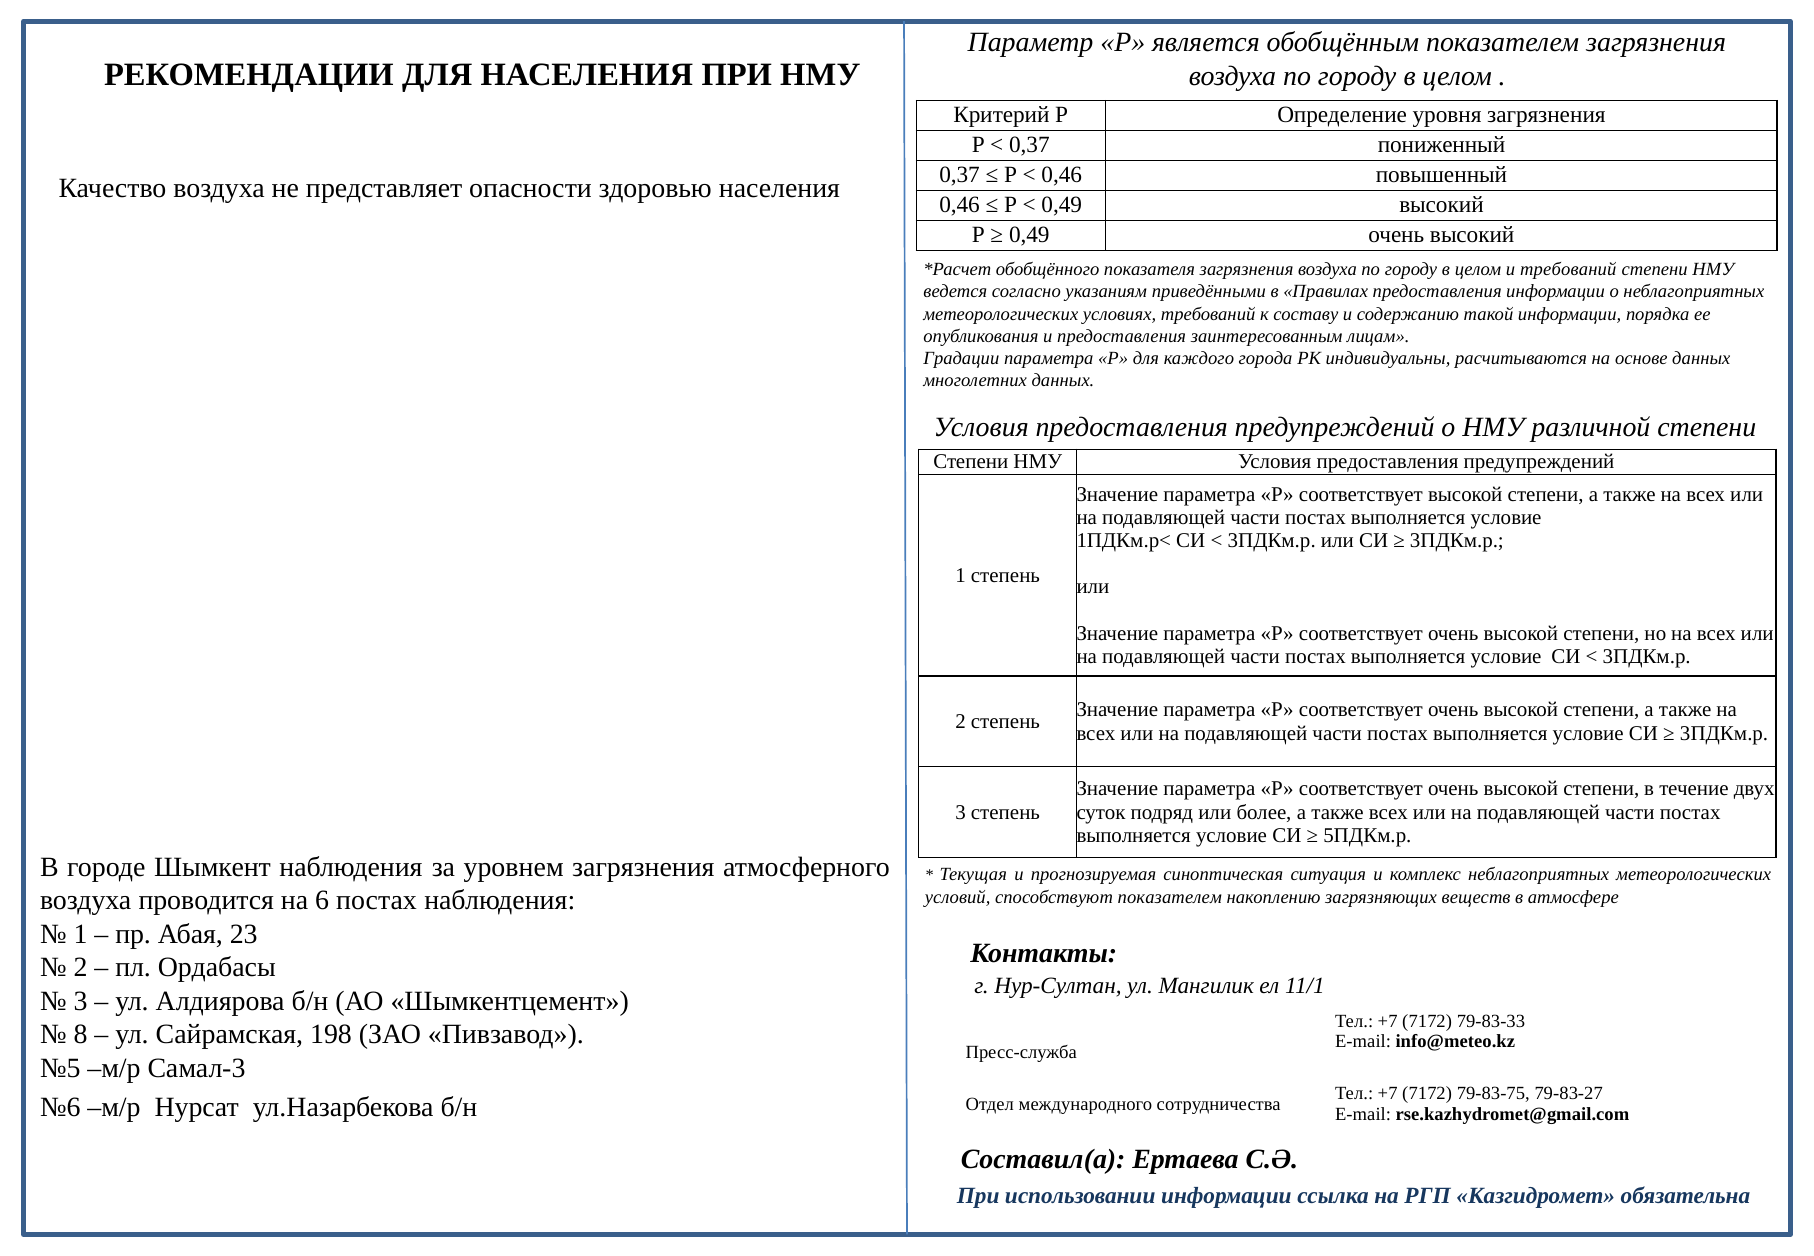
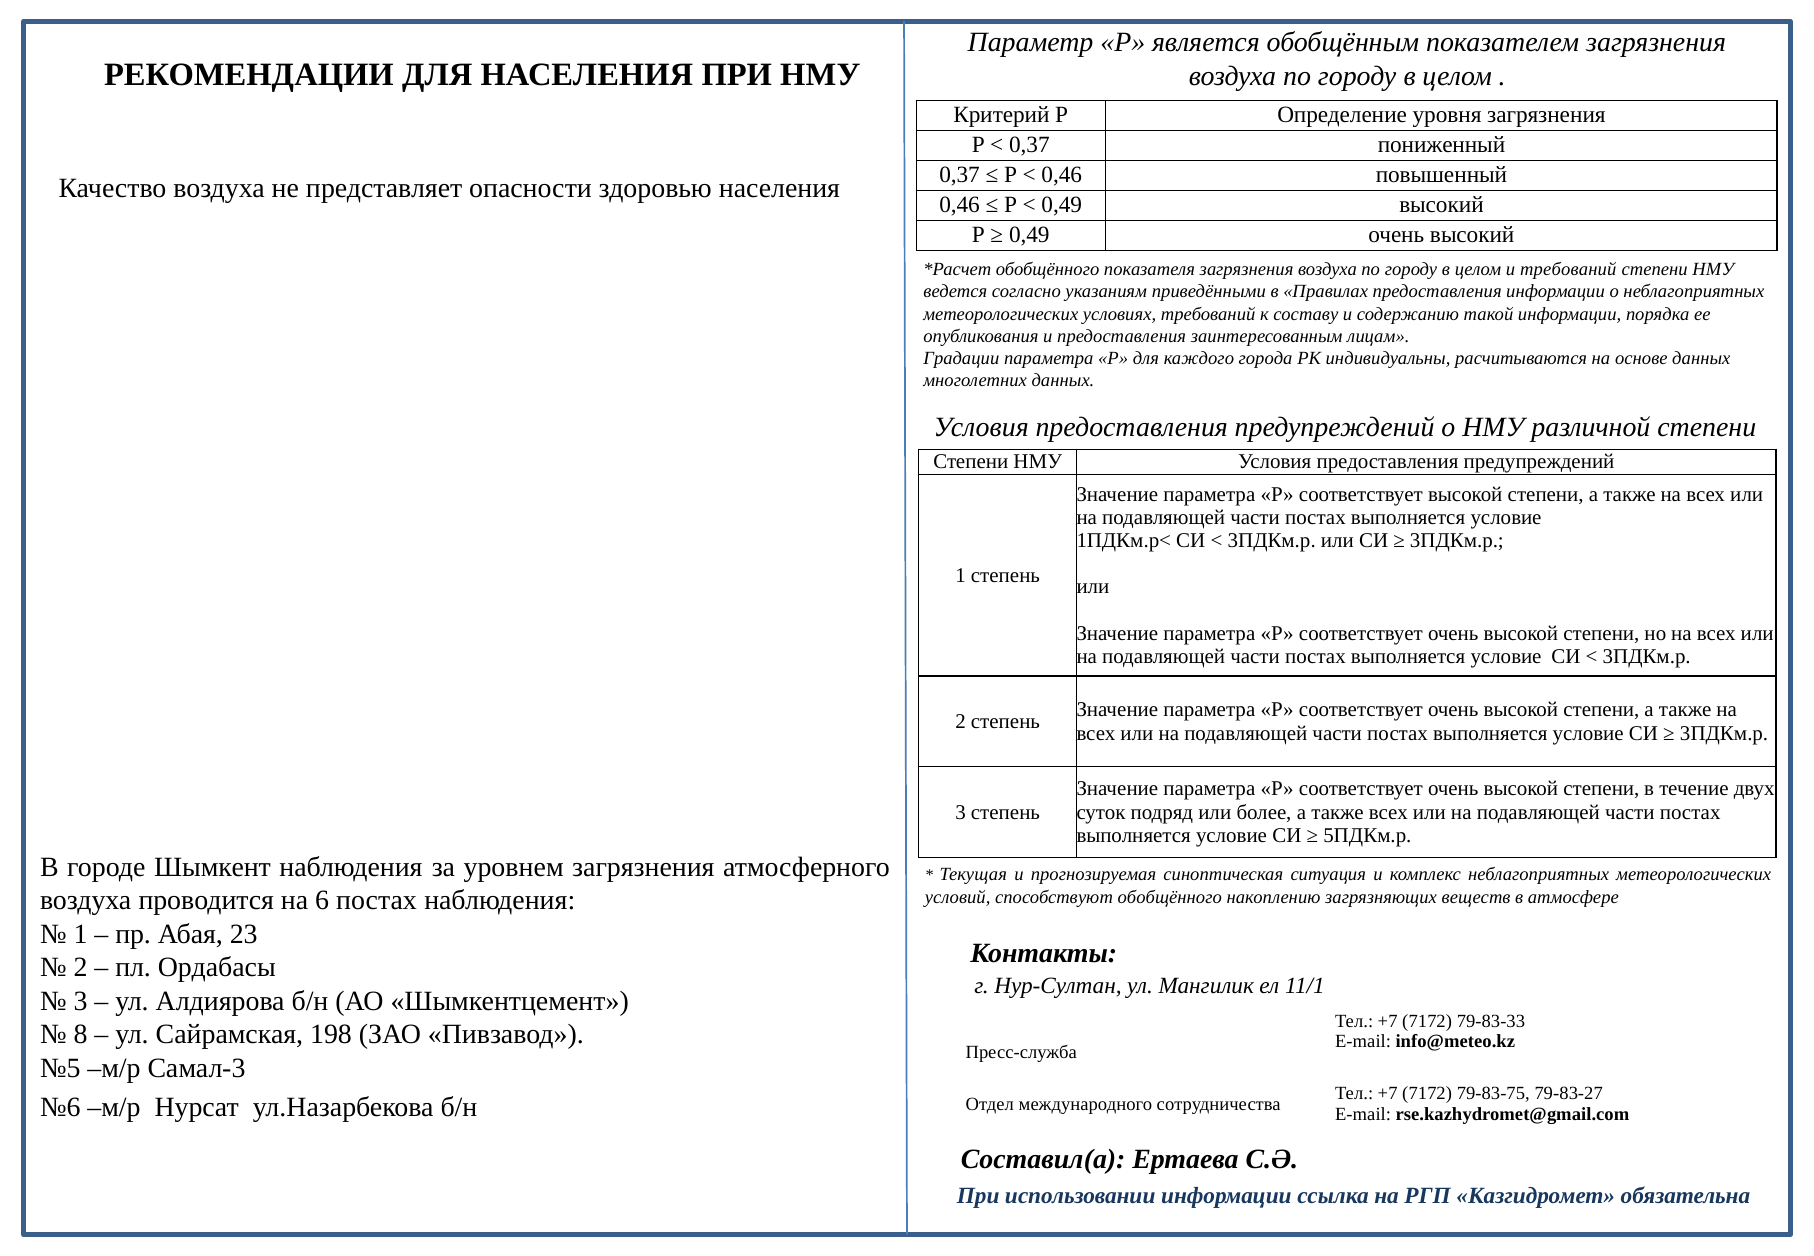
способствуют показателем: показателем -> обобщённого
